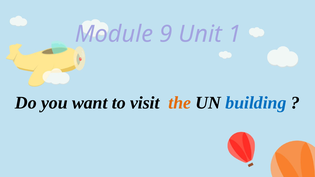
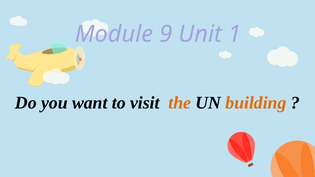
building colour: blue -> orange
